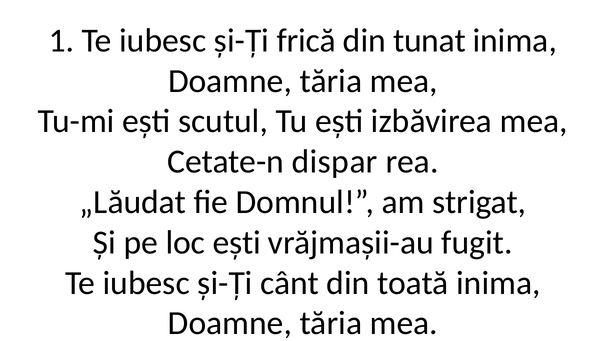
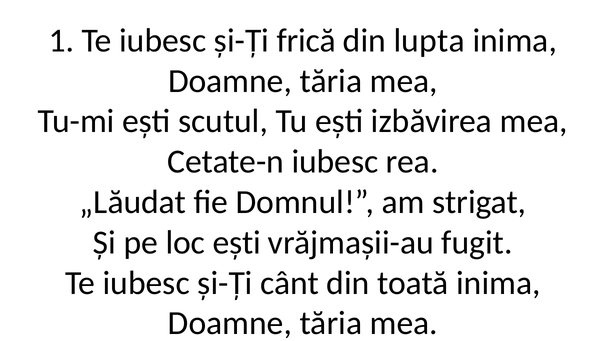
tunat: tunat -> lupta
Cetate-n dispar: dispar -> iubesc
